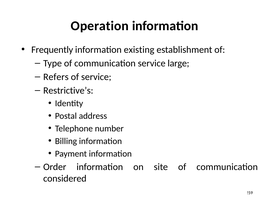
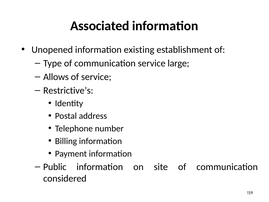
Operation: Operation -> Associated
Frequently: Frequently -> Unopened
Refers: Refers -> Allows
Order: Order -> Public
